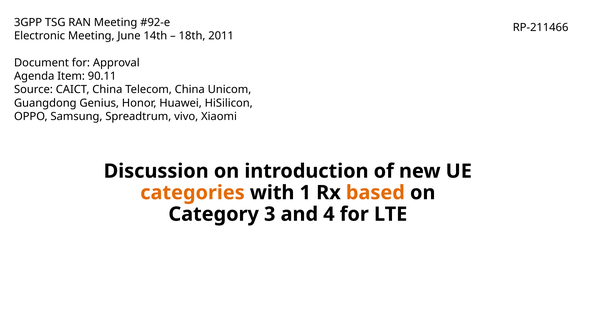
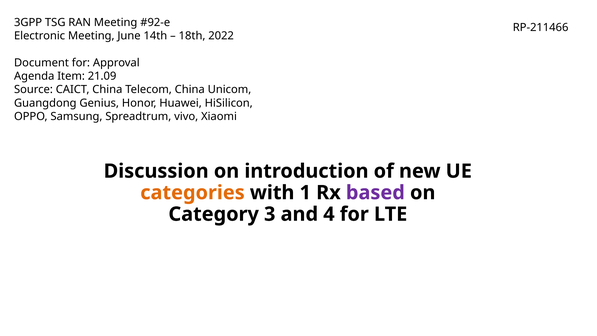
2011: 2011 -> 2022
90.11: 90.11 -> 21.09
based colour: orange -> purple
